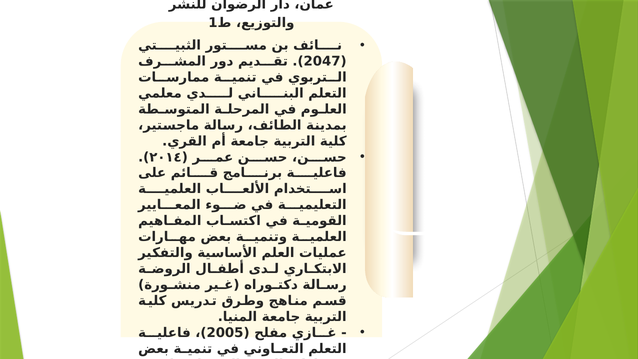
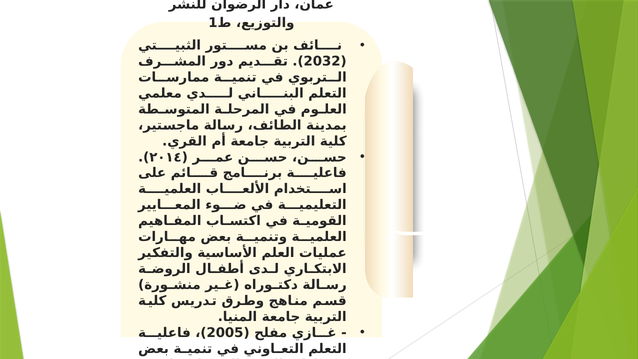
2047: 2047 -> 2032
